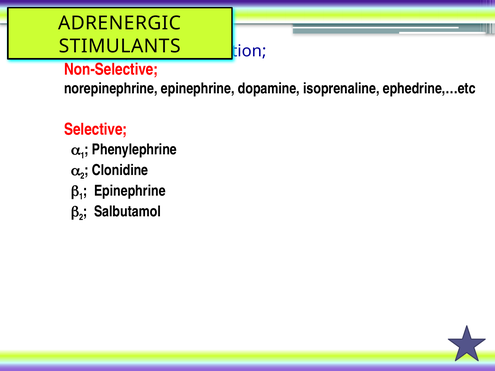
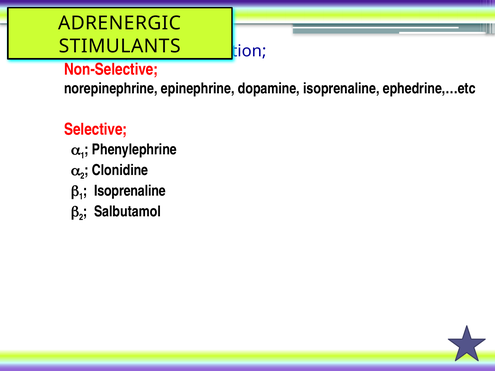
Epinephrine at (130, 191): Epinephrine -> Isoprenaline
